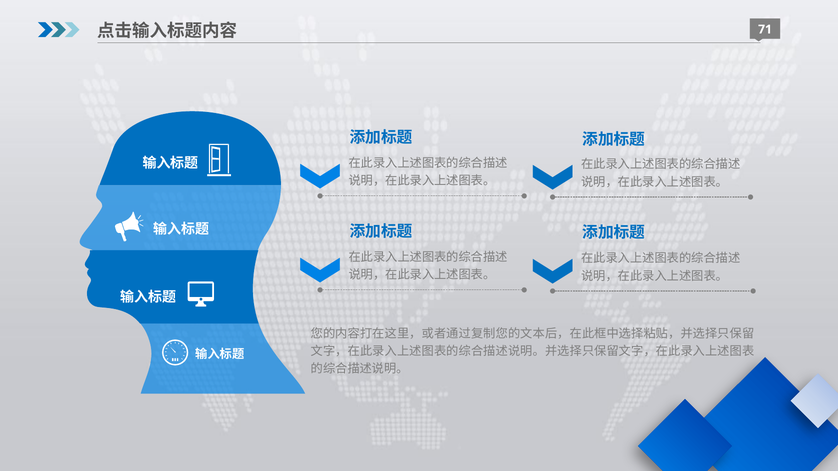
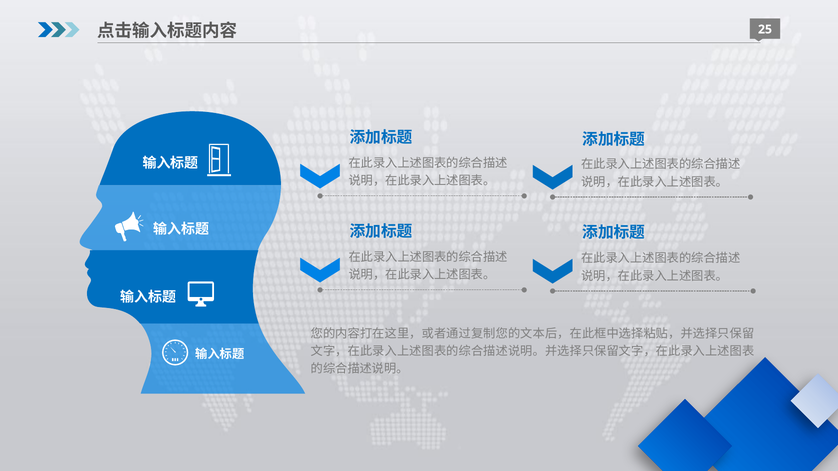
71: 71 -> 25
